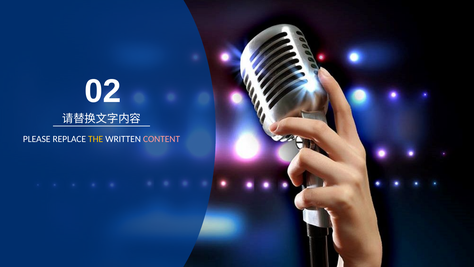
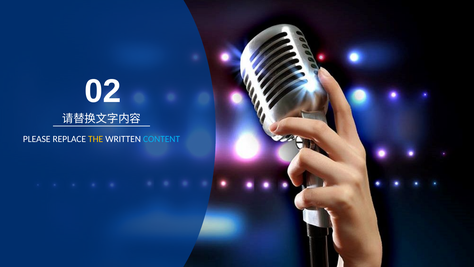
CONTENT colour: pink -> light blue
